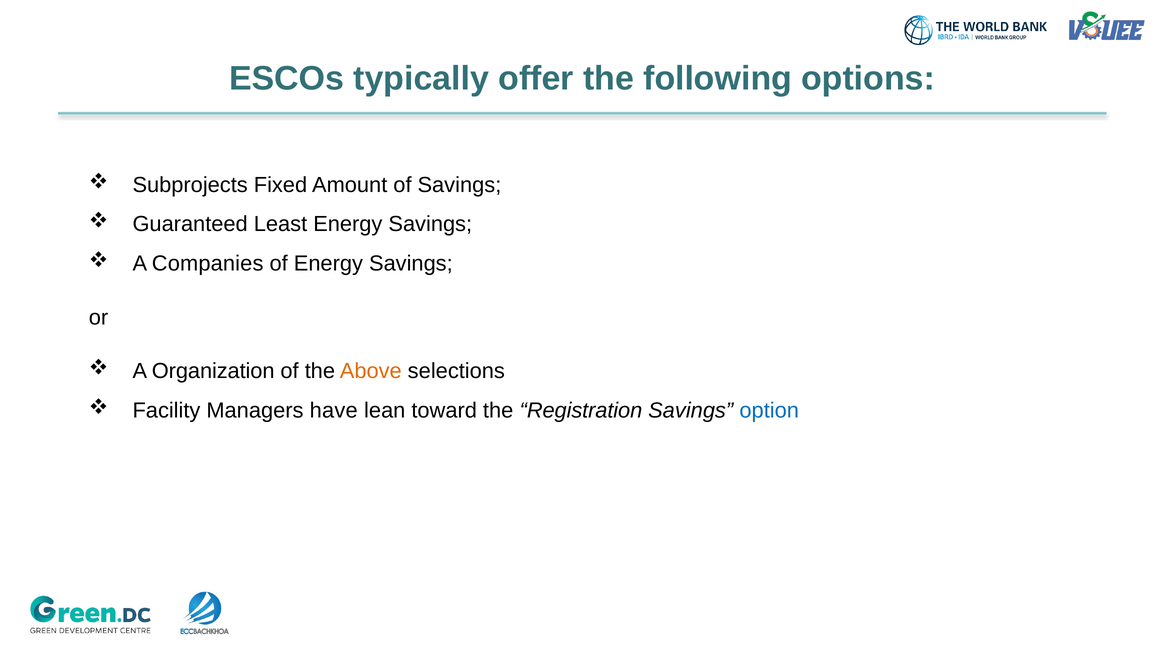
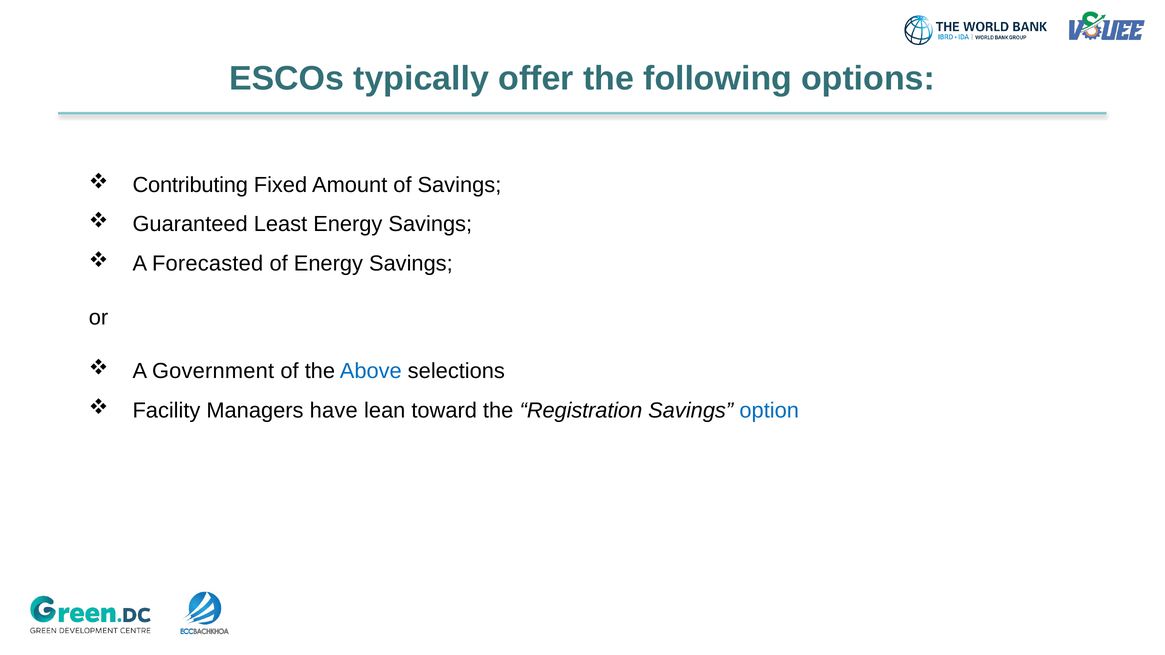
Subprojects: Subprojects -> Contributing
Companies: Companies -> Forecasted
Organization: Organization -> Government
Above colour: orange -> blue
